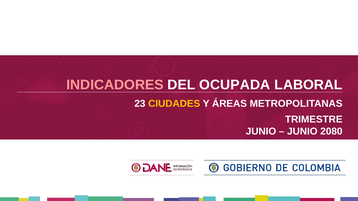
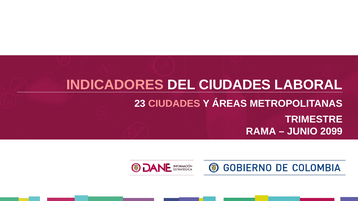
DEL OCUPADA: OCUPADA -> CIUDADES
CIUDADES at (174, 104) colour: yellow -> pink
JUNIO at (261, 132): JUNIO -> RAMA
2080: 2080 -> 2099
